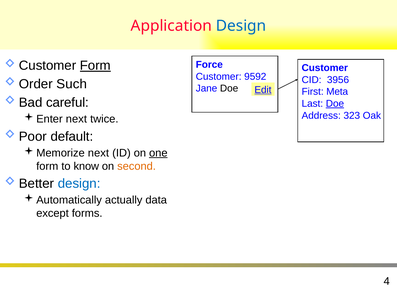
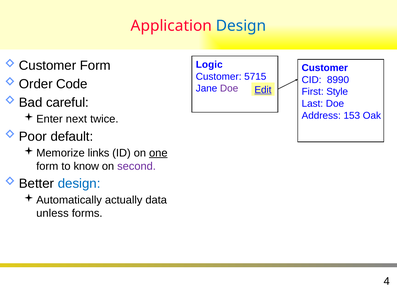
Form at (95, 66) underline: present -> none
Force: Force -> Logic
9592: 9592 -> 5715
3956: 3956 -> 8990
Such: Such -> Code
Doe at (229, 89) colour: black -> purple
Meta: Meta -> Style
Doe at (335, 104) underline: present -> none
323: 323 -> 153
next at (98, 153): next -> links
second colour: orange -> purple
except: except -> unless
